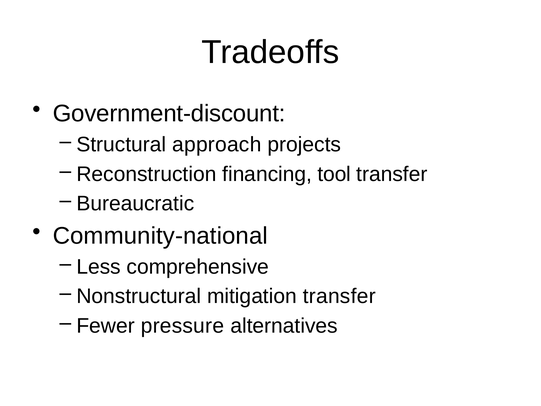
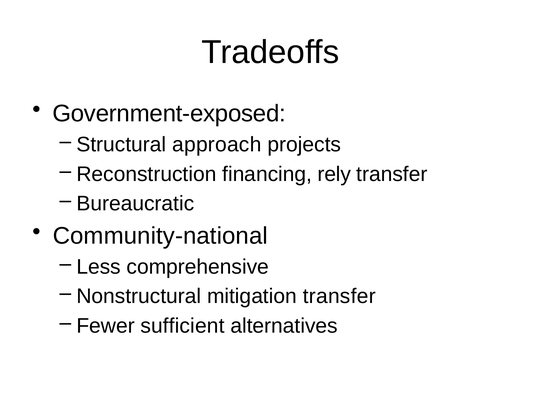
Government-discount: Government-discount -> Government-exposed
tool: tool -> rely
pressure: pressure -> sufficient
